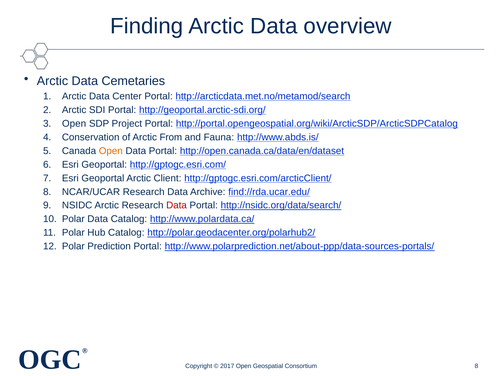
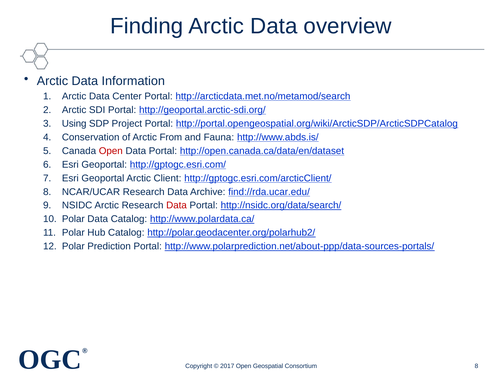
Cemetaries: Cemetaries -> Information
Open at (74, 124): Open -> Using
Open at (111, 151) colour: orange -> red
